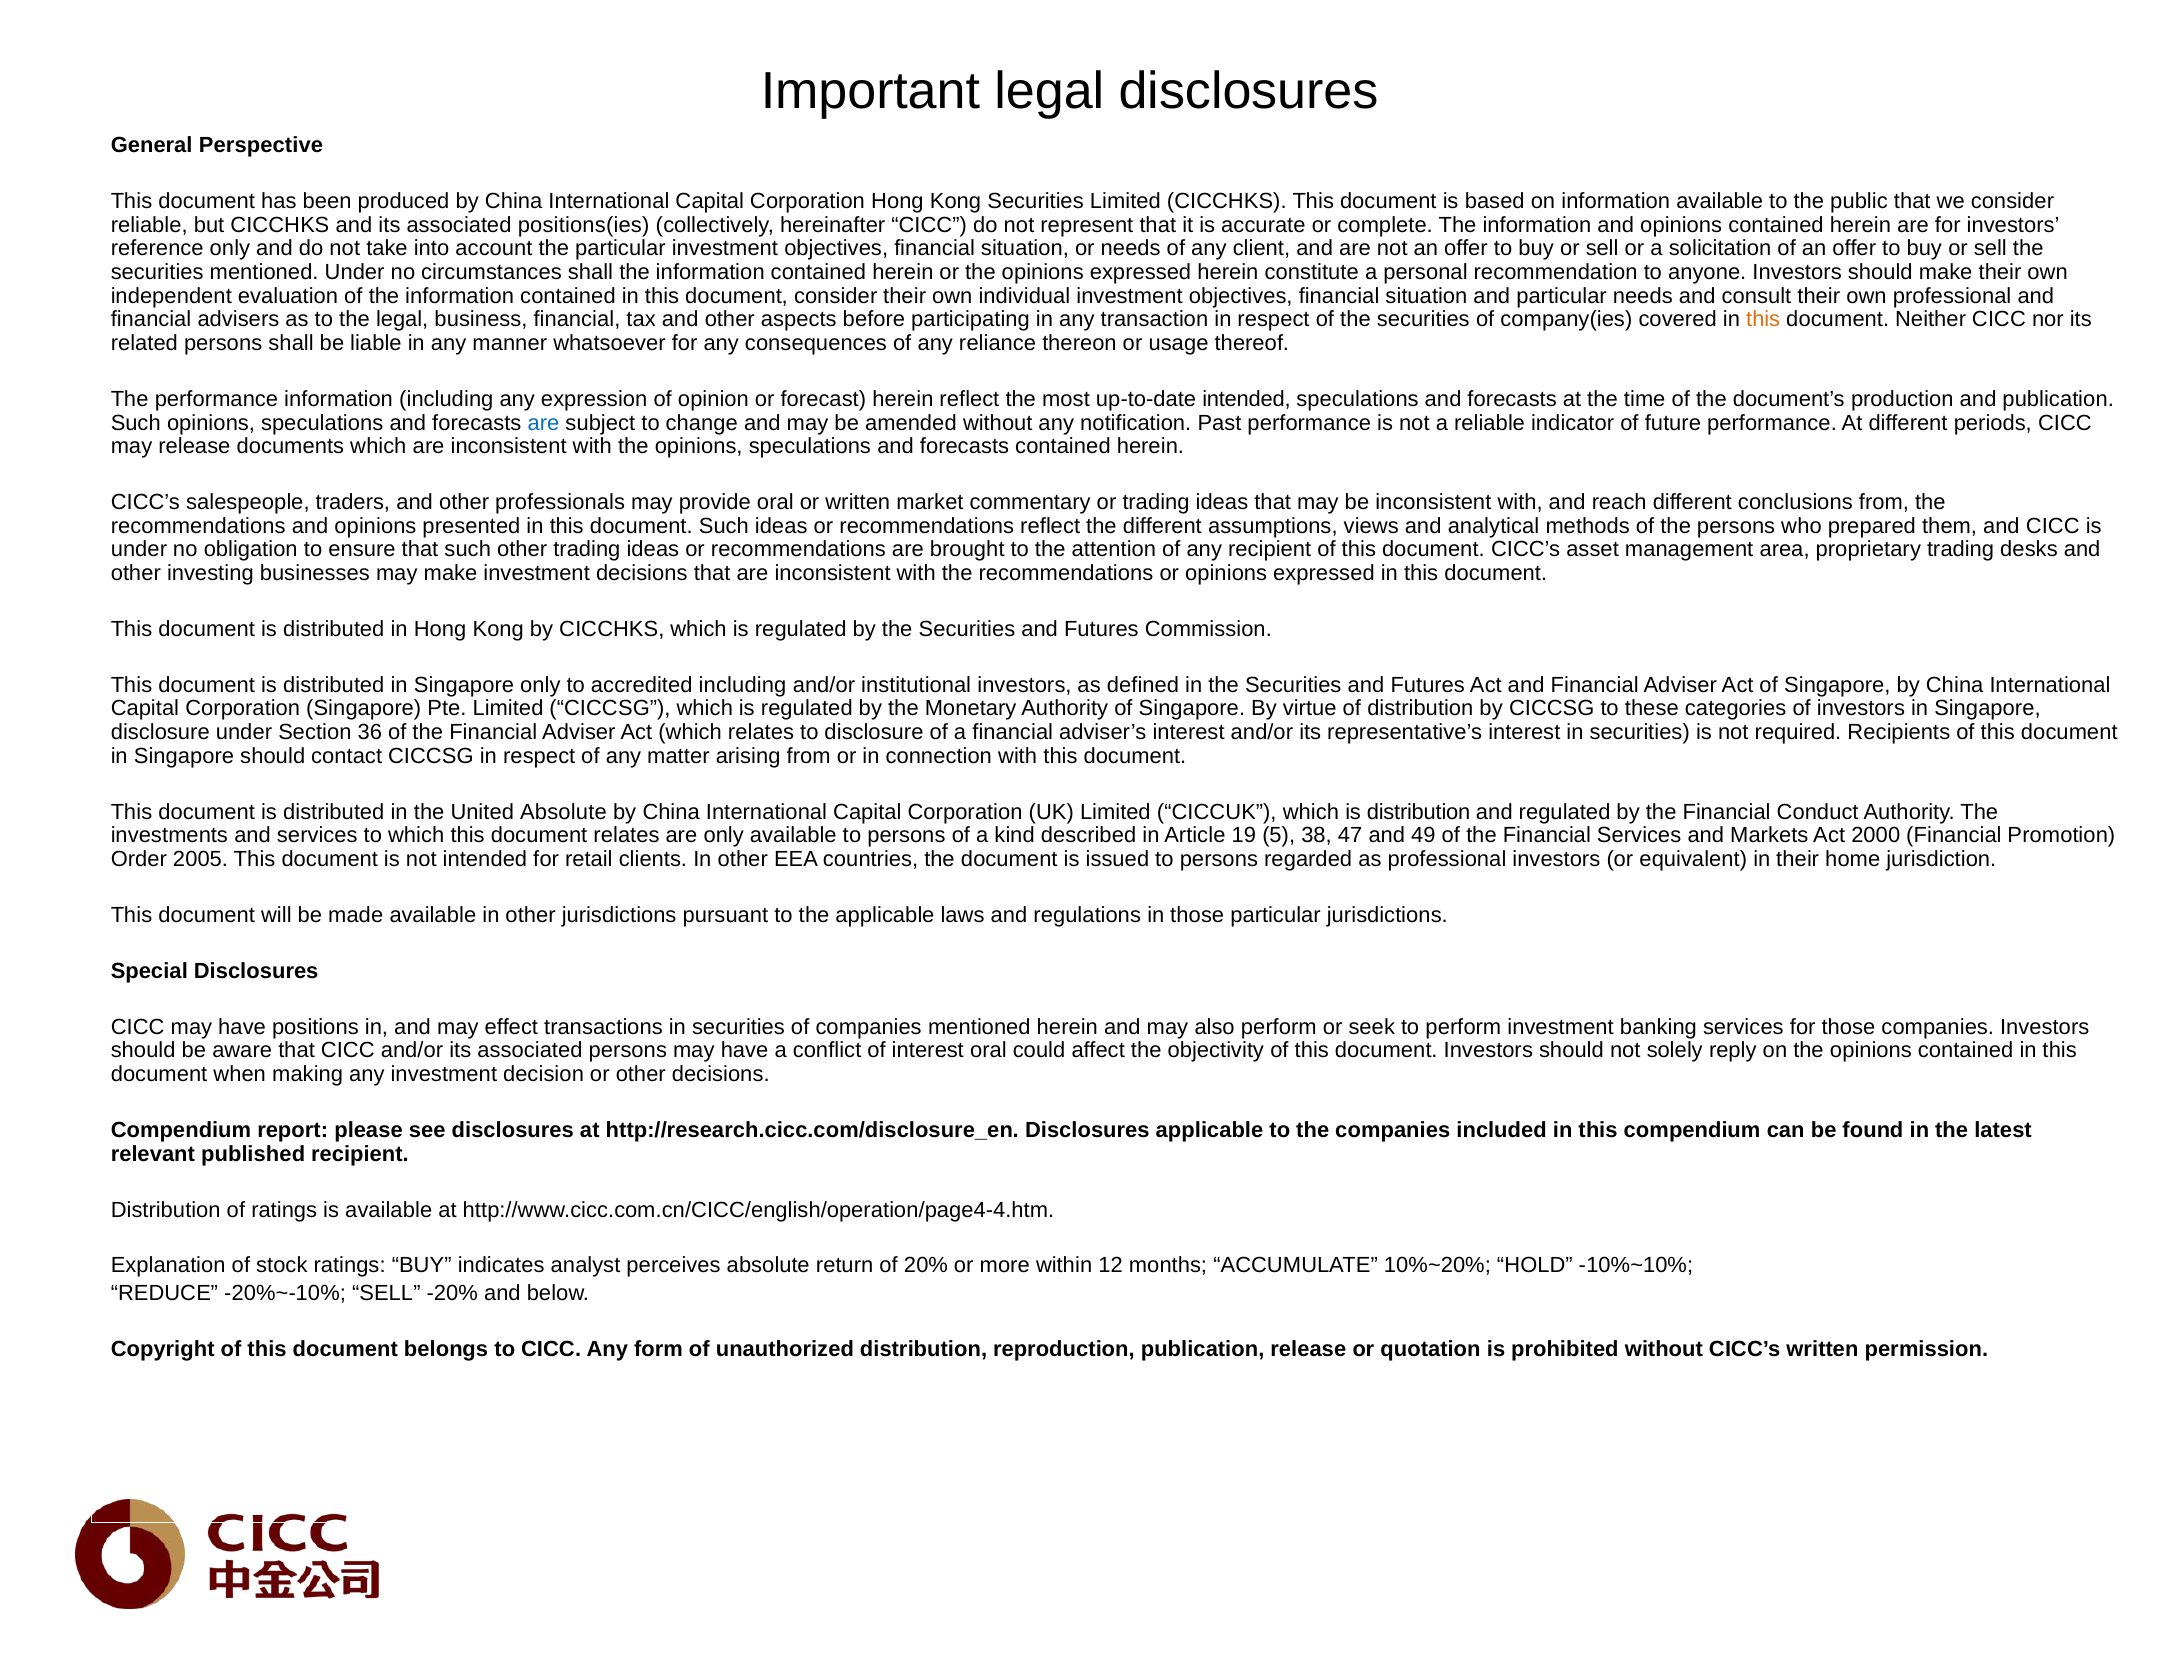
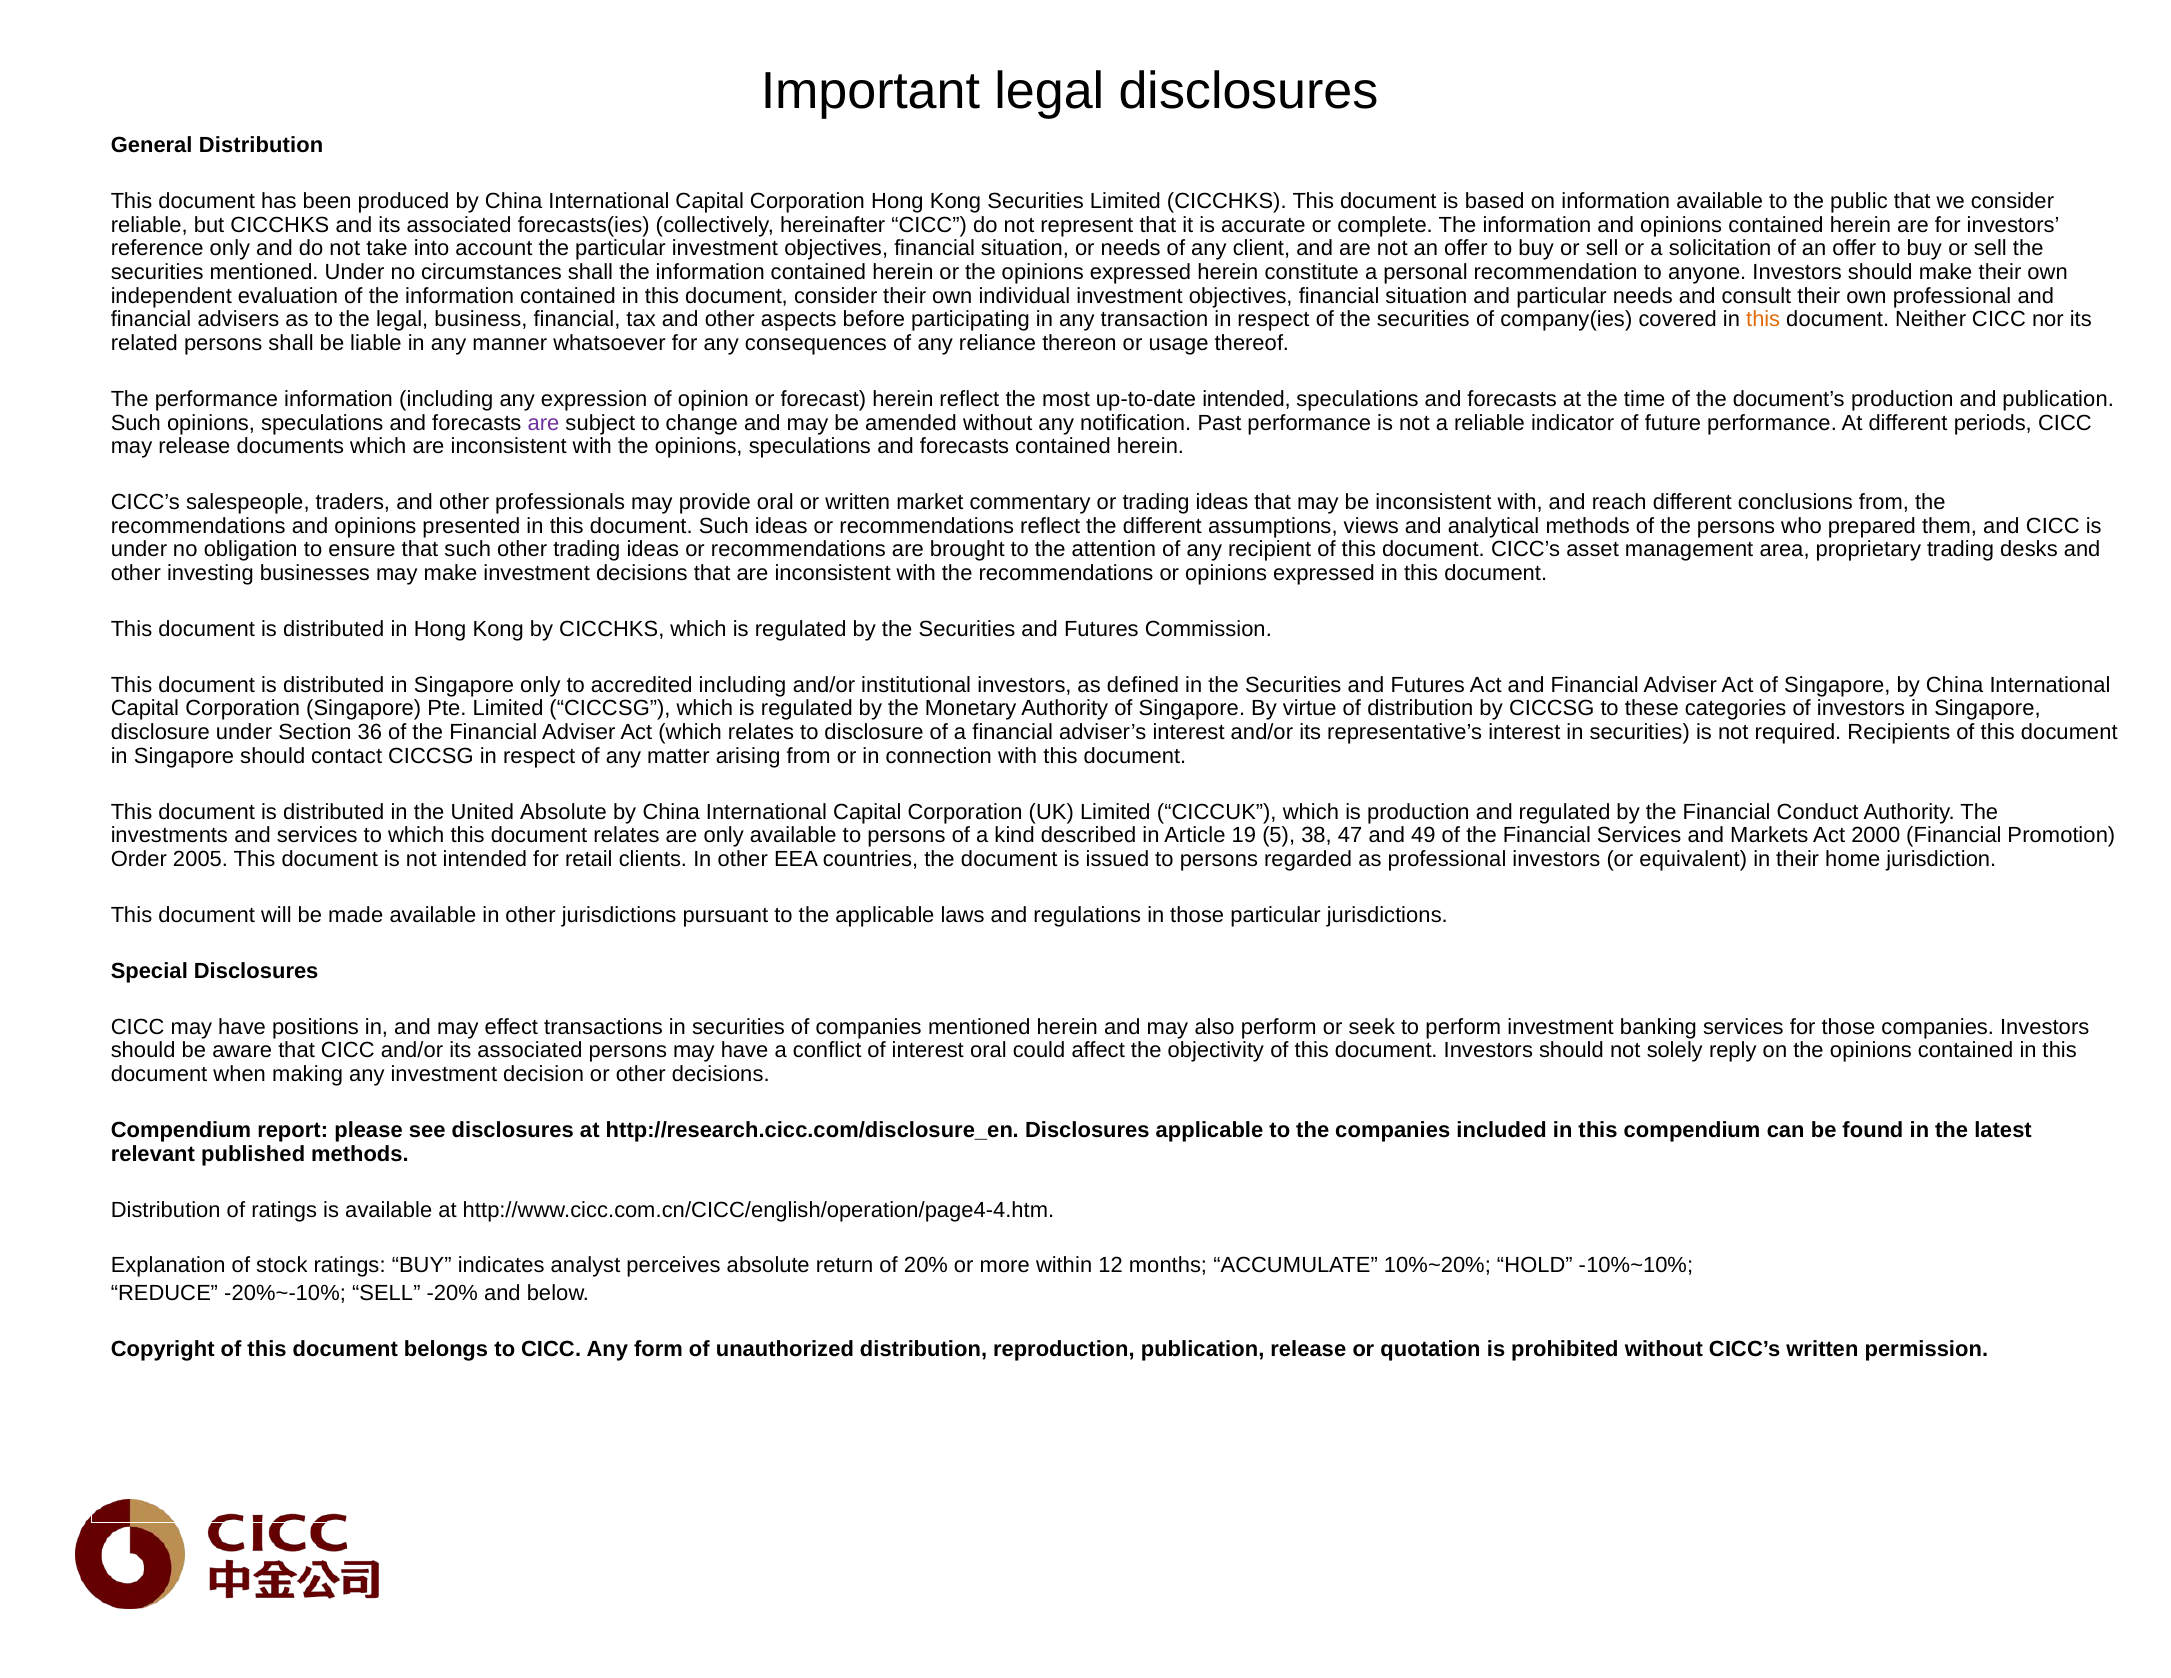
General Perspective: Perspective -> Distribution
positions(ies: positions(ies -> forecasts(ies
are at (544, 423) colour: blue -> purple
is distribution: distribution -> production
published recipient: recipient -> methods
